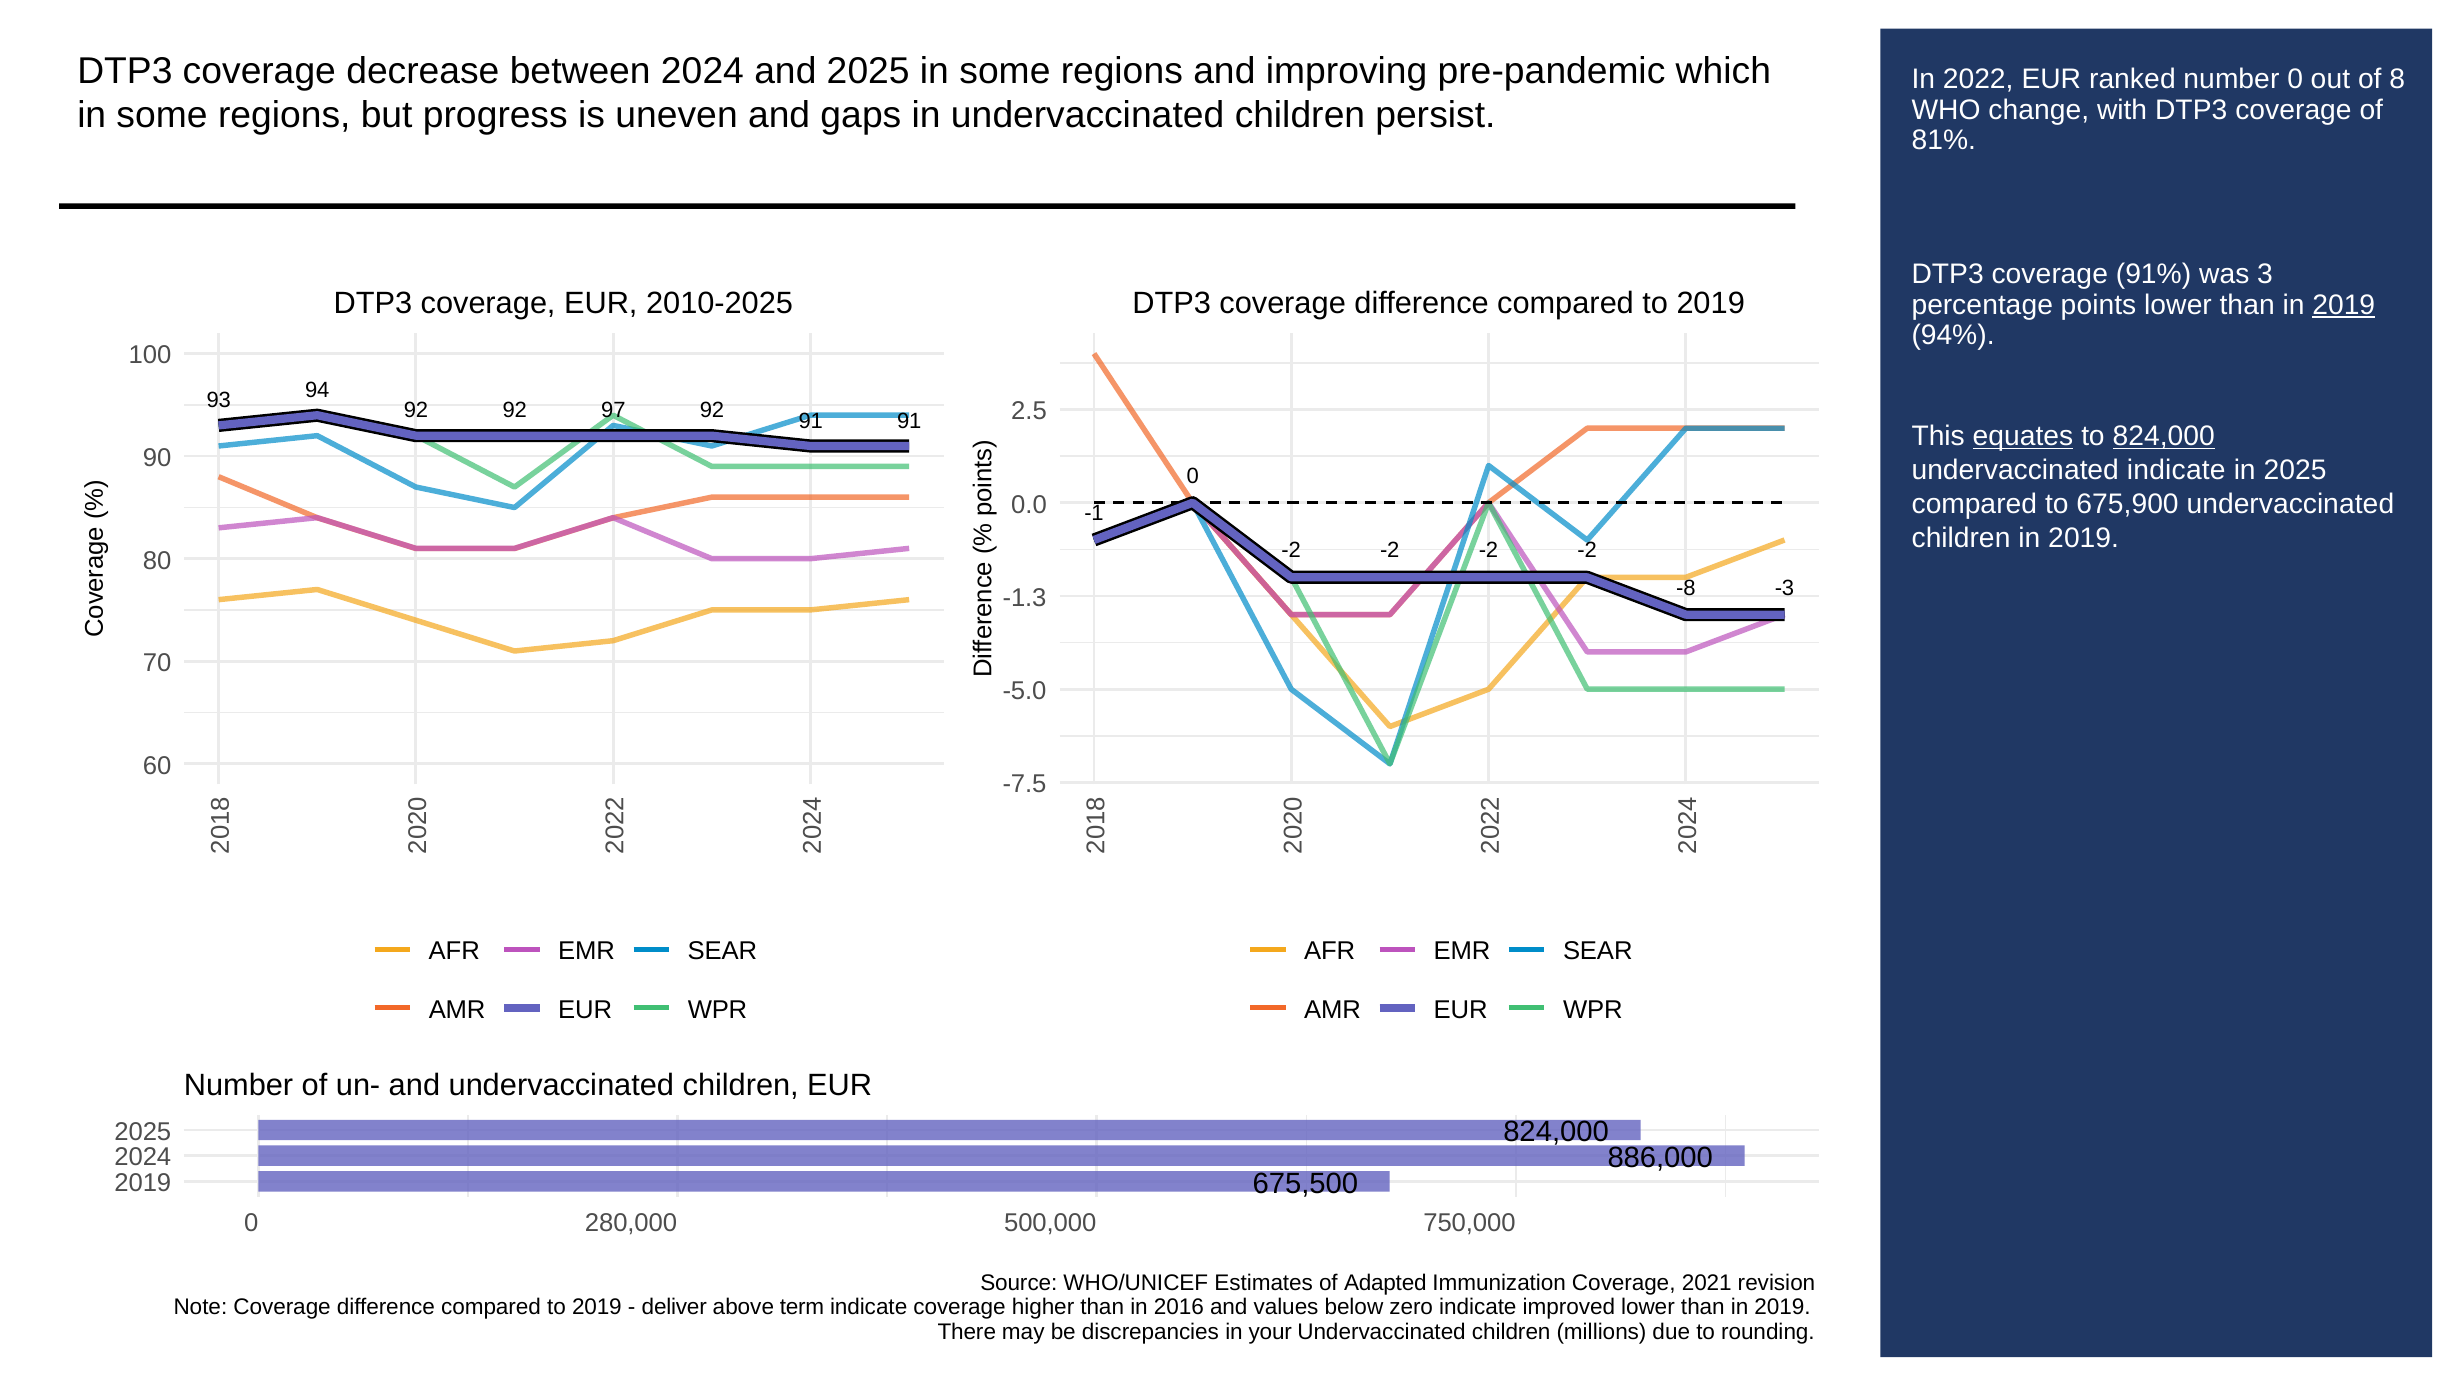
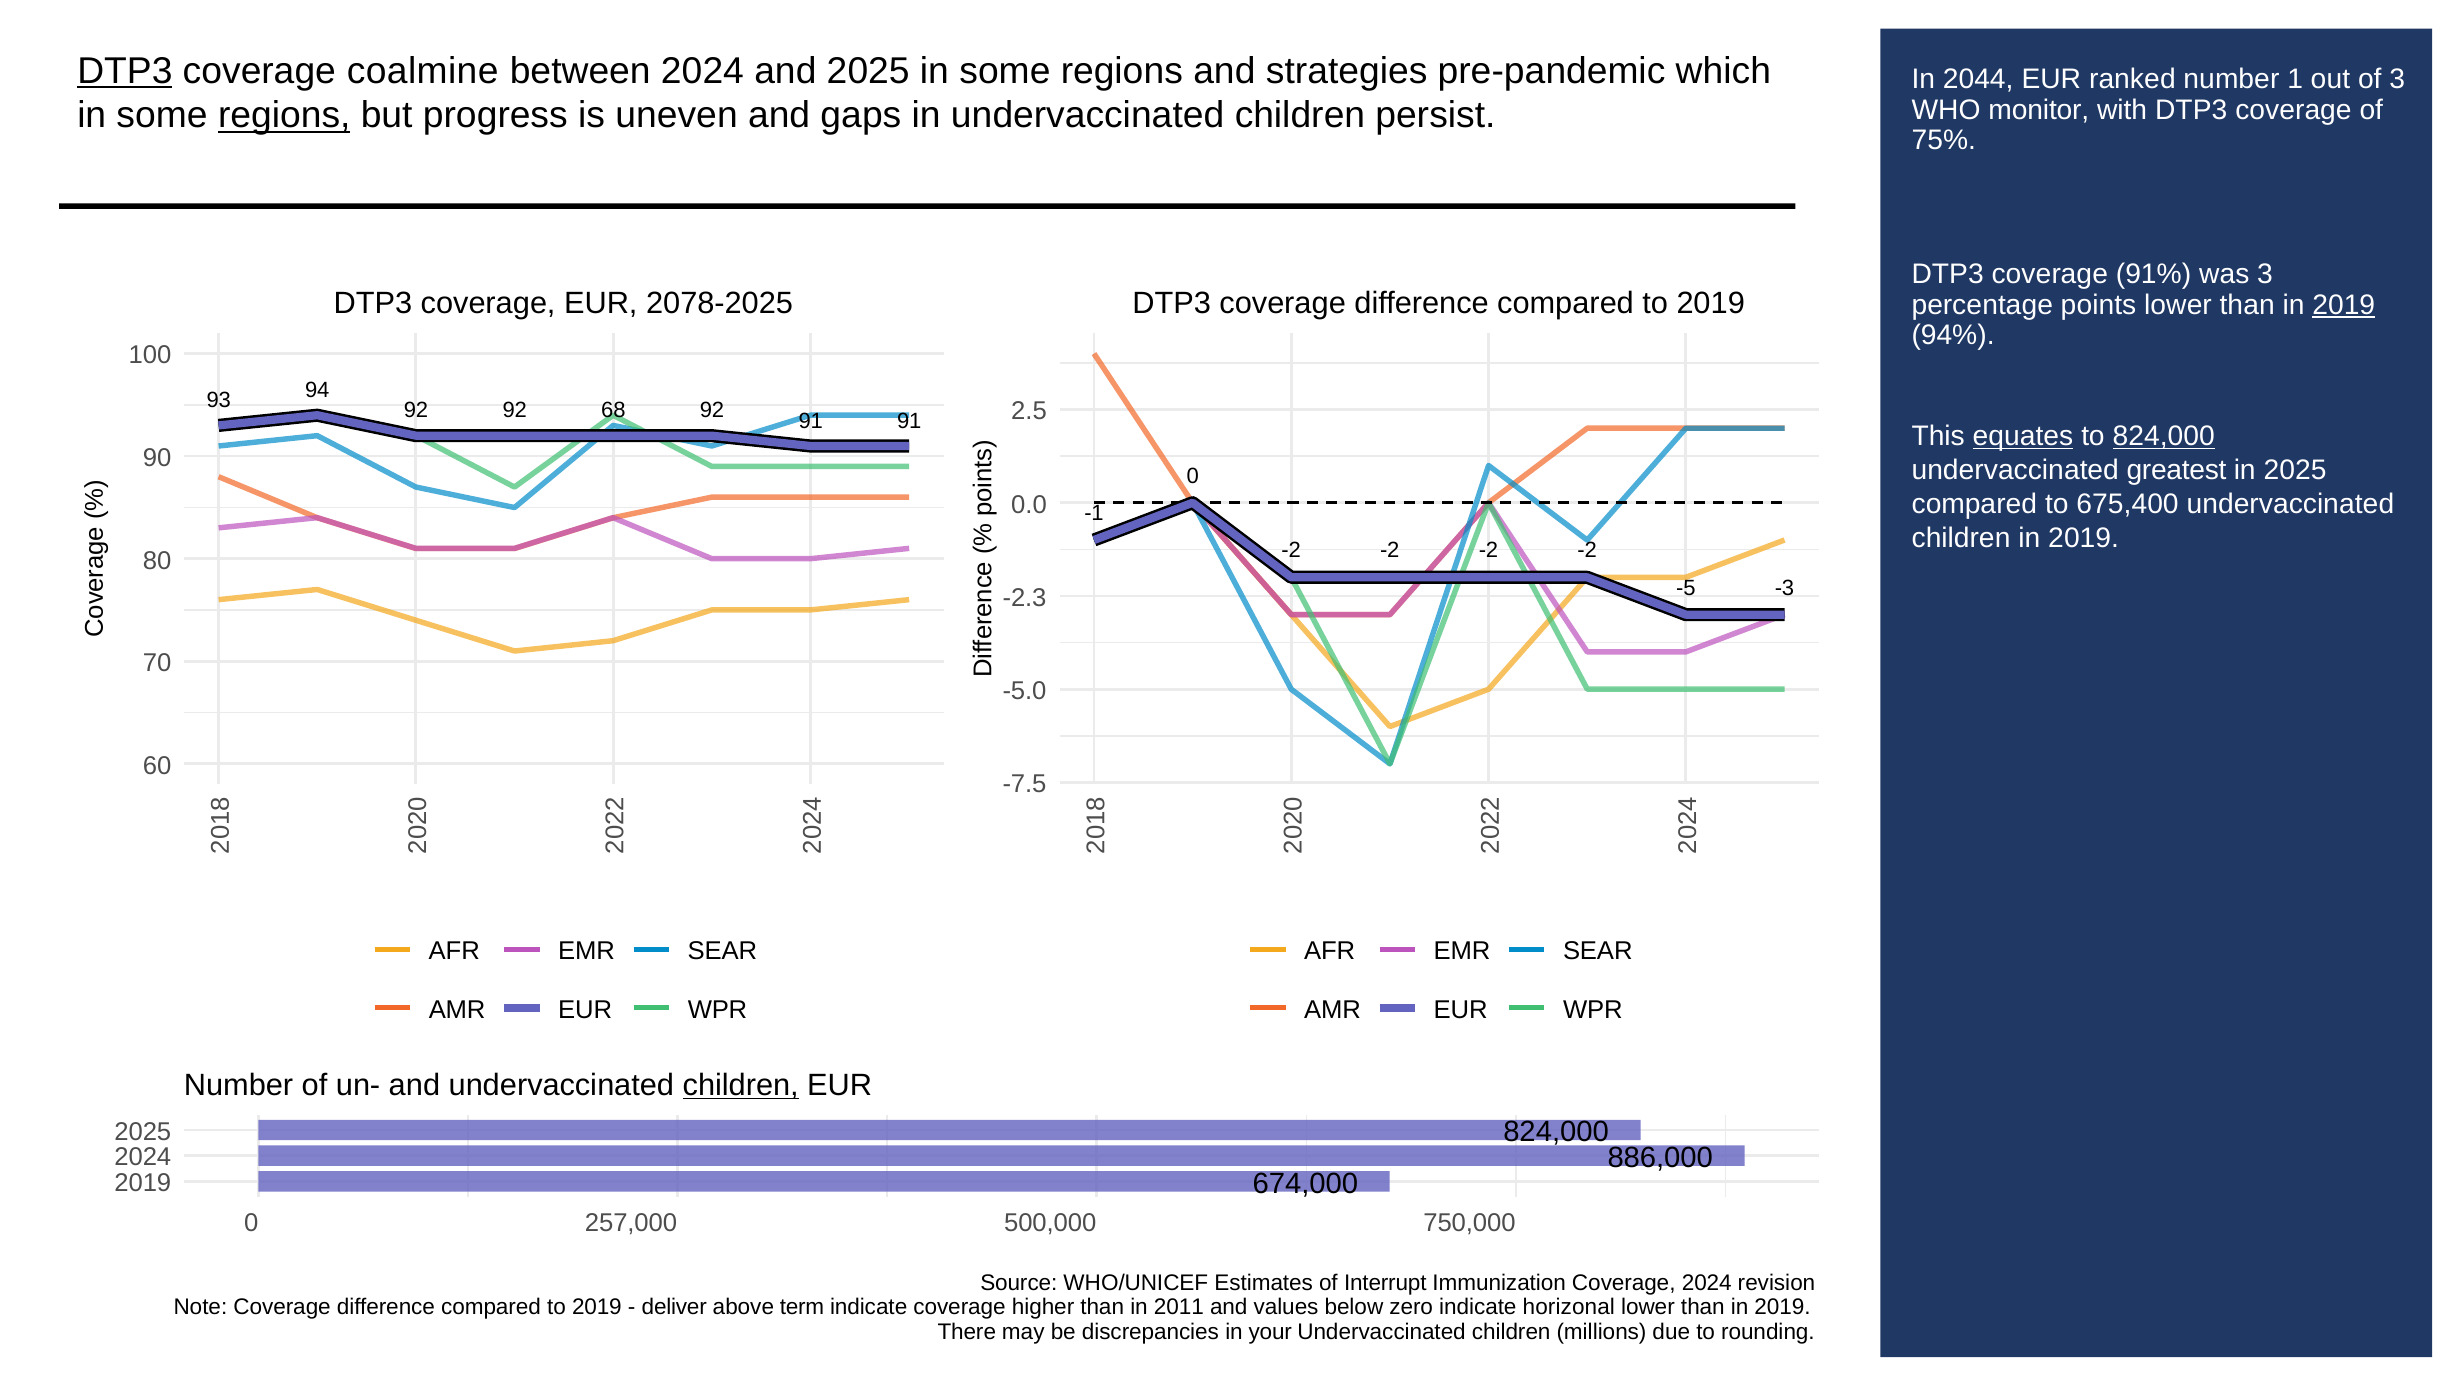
DTP3 at (125, 71) underline: none -> present
decrease: decrease -> coalmine
improving: improving -> strategies
2022: 2022 -> 2044
number 0: 0 -> 1
of 8: 8 -> 3
change: change -> monitor
regions at (284, 116) underline: none -> present
81%: 81% -> 75%
2010-2025: 2010-2025 -> 2078-2025
97: 97 -> 68
undervaccinated indicate: indicate -> greatest
675,900: 675,900 -> 675,400
-8: -8 -> -5
-1.3: -1.3 -> -2.3
children at (741, 1085) underline: none -> present
675,500: 675,500 -> 674,000
280,000: 280,000 -> 257,000
Adapted: Adapted -> Interrupt
Coverage 2021: 2021 -> 2024
2016: 2016 -> 2011
improved: improved -> horizonal
